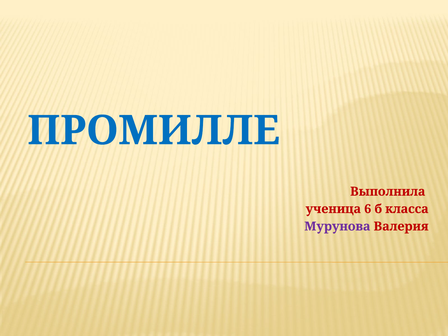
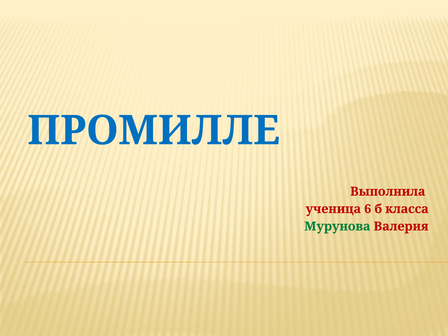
Мурунова colour: purple -> green
